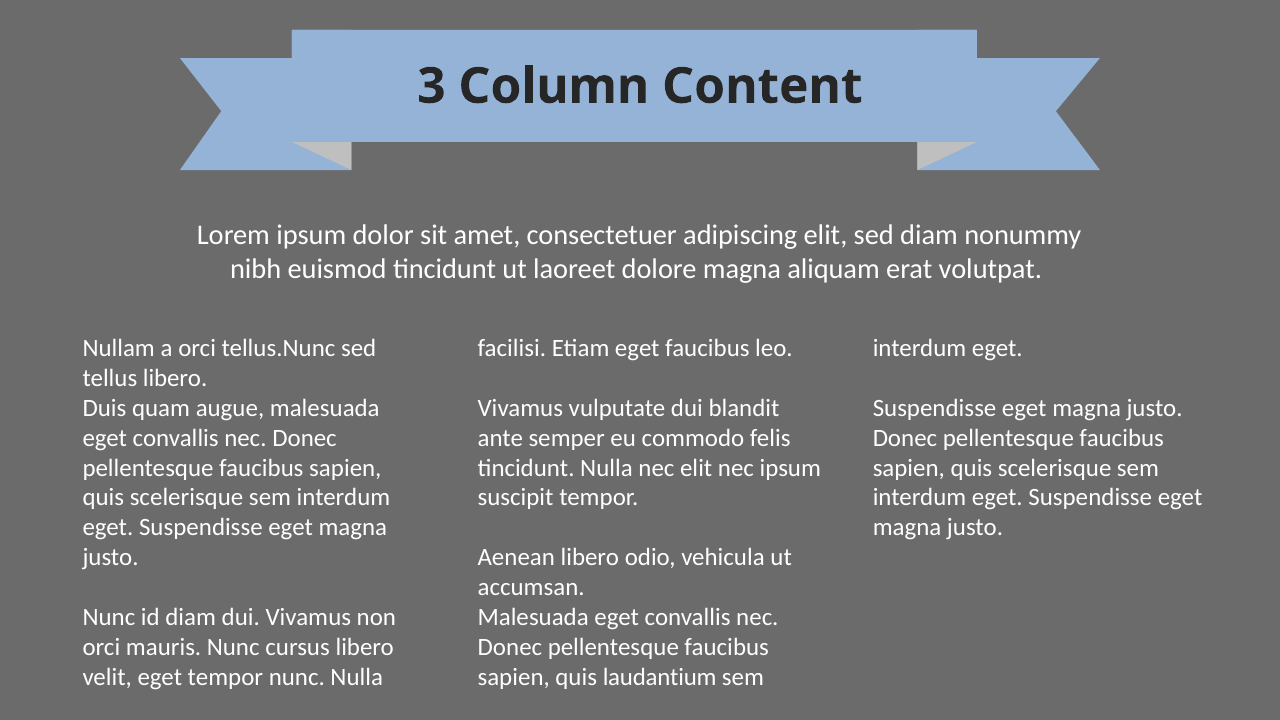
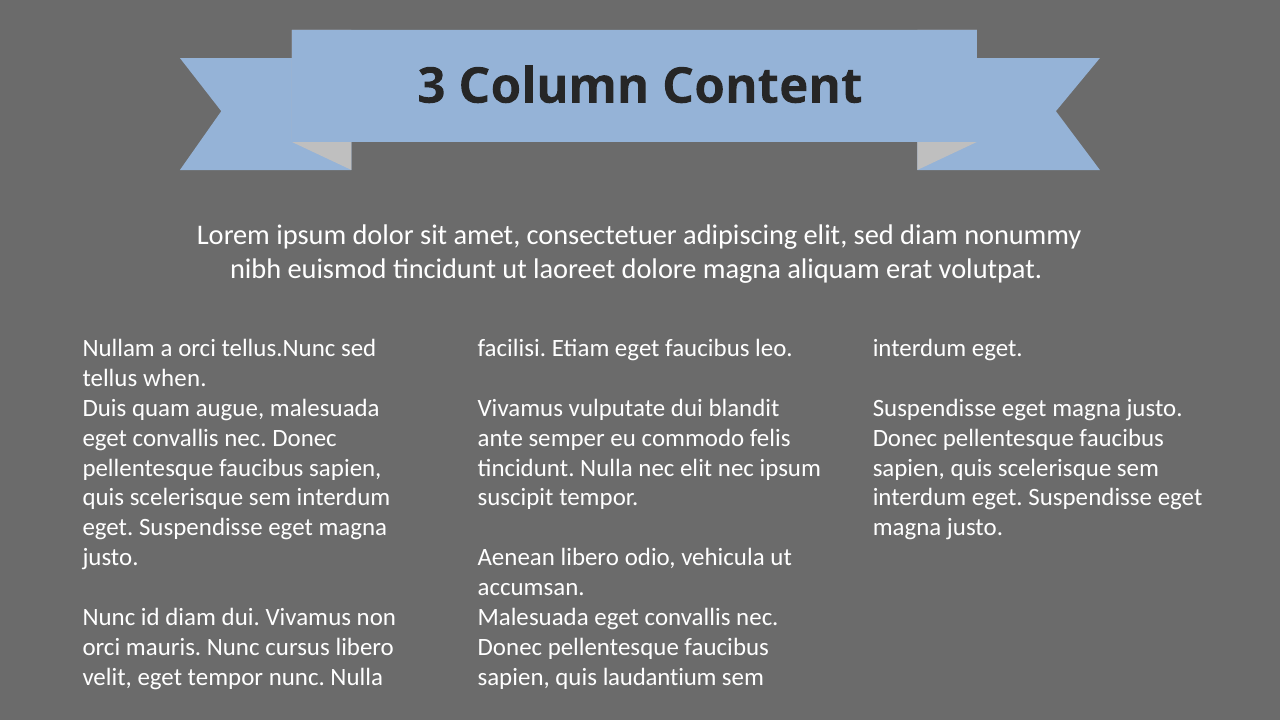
tellus libero: libero -> when
